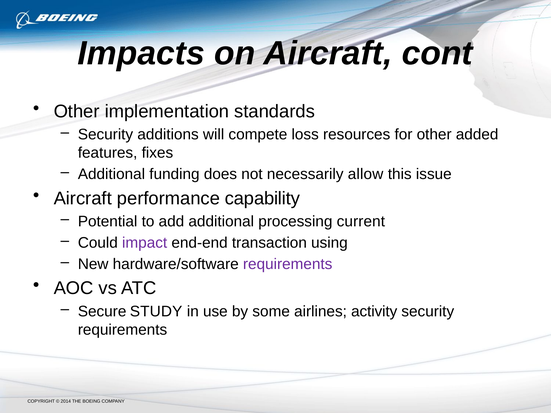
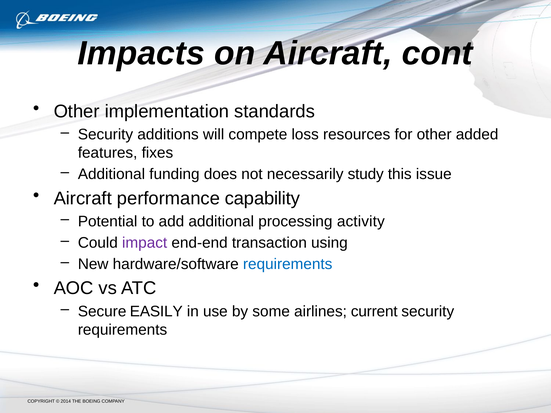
allow: allow -> study
current: current -> activity
requirements at (288, 264) colour: purple -> blue
STUDY: STUDY -> EASILY
activity: activity -> current
